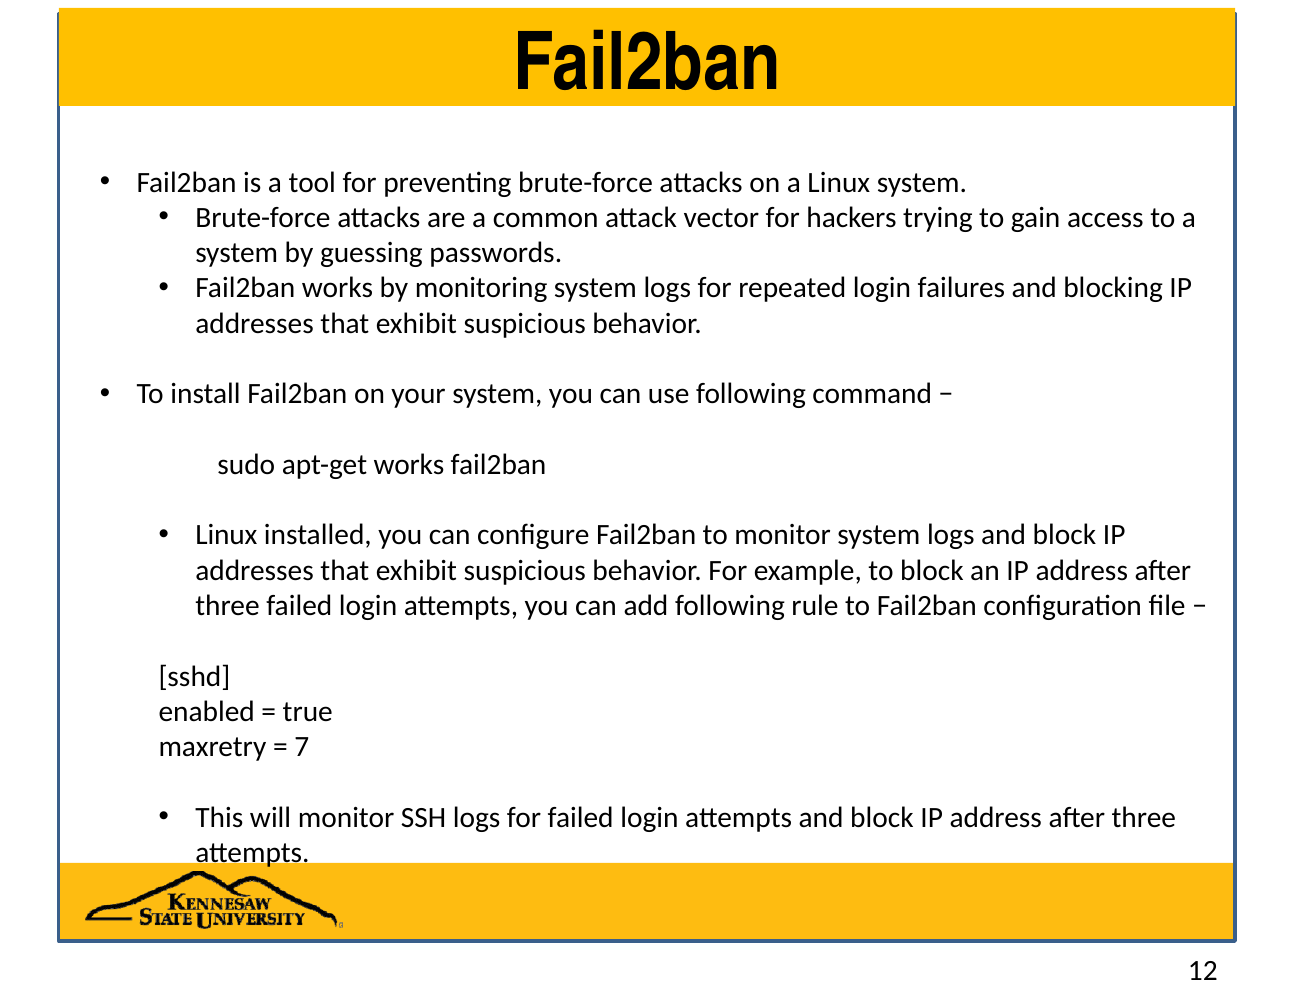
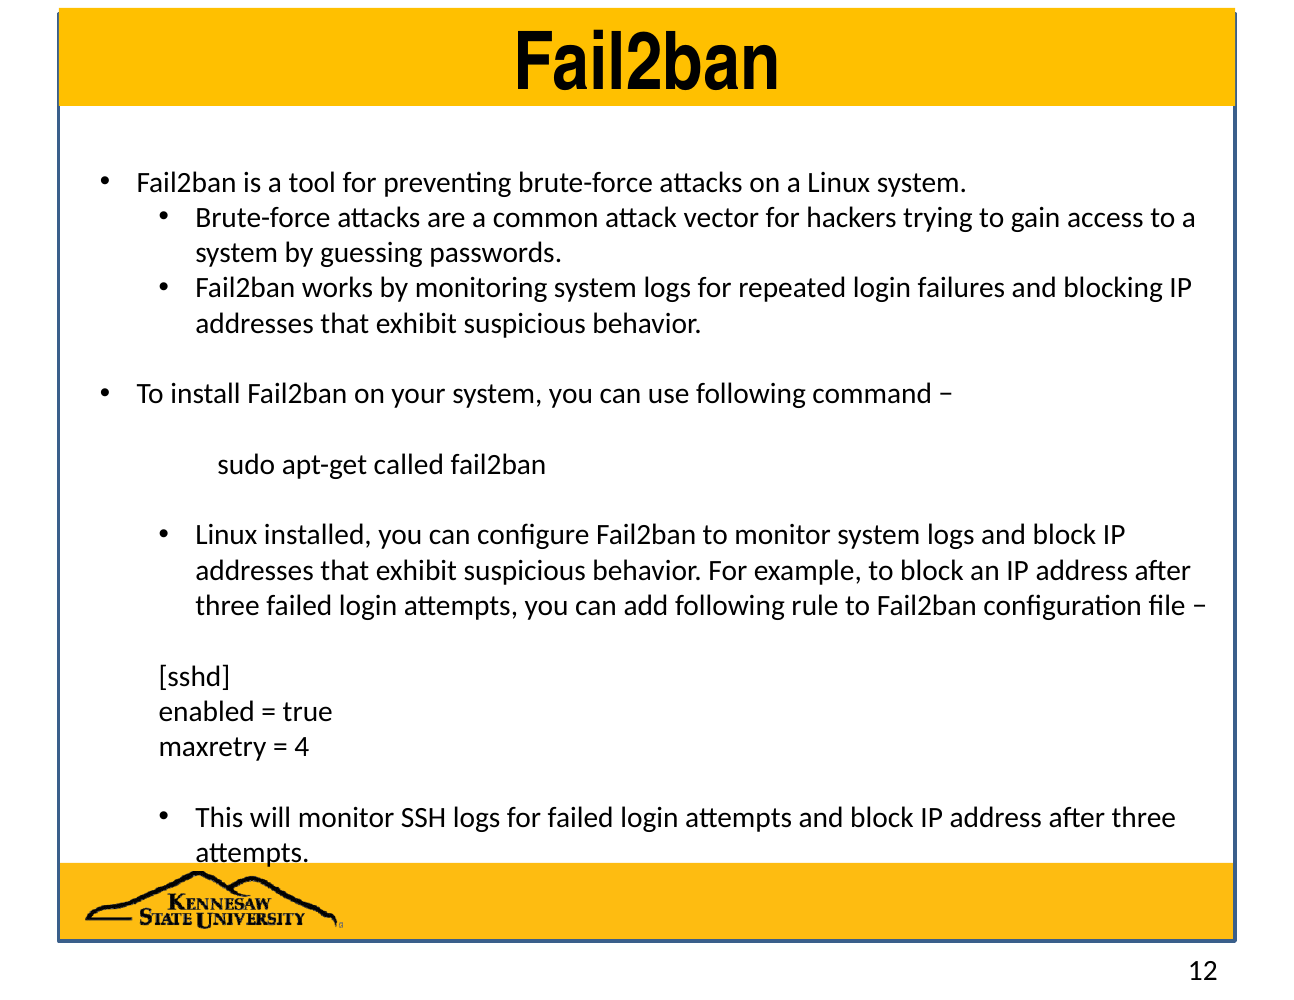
apt-get works: works -> called
7: 7 -> 4
